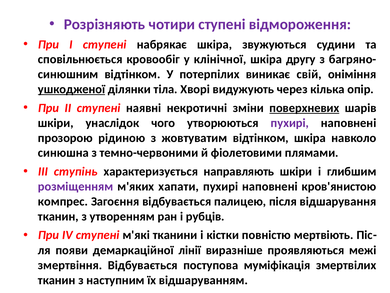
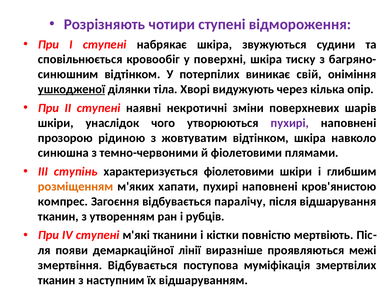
клінічної: клінічної -> поверхні
другу: другу -> тиску
поверхневих underline: present -> none
характеризується направляють: направляють -> фіолетовими
розміщенням colour: purple -> orange
палицею: палицею -> паралічу
